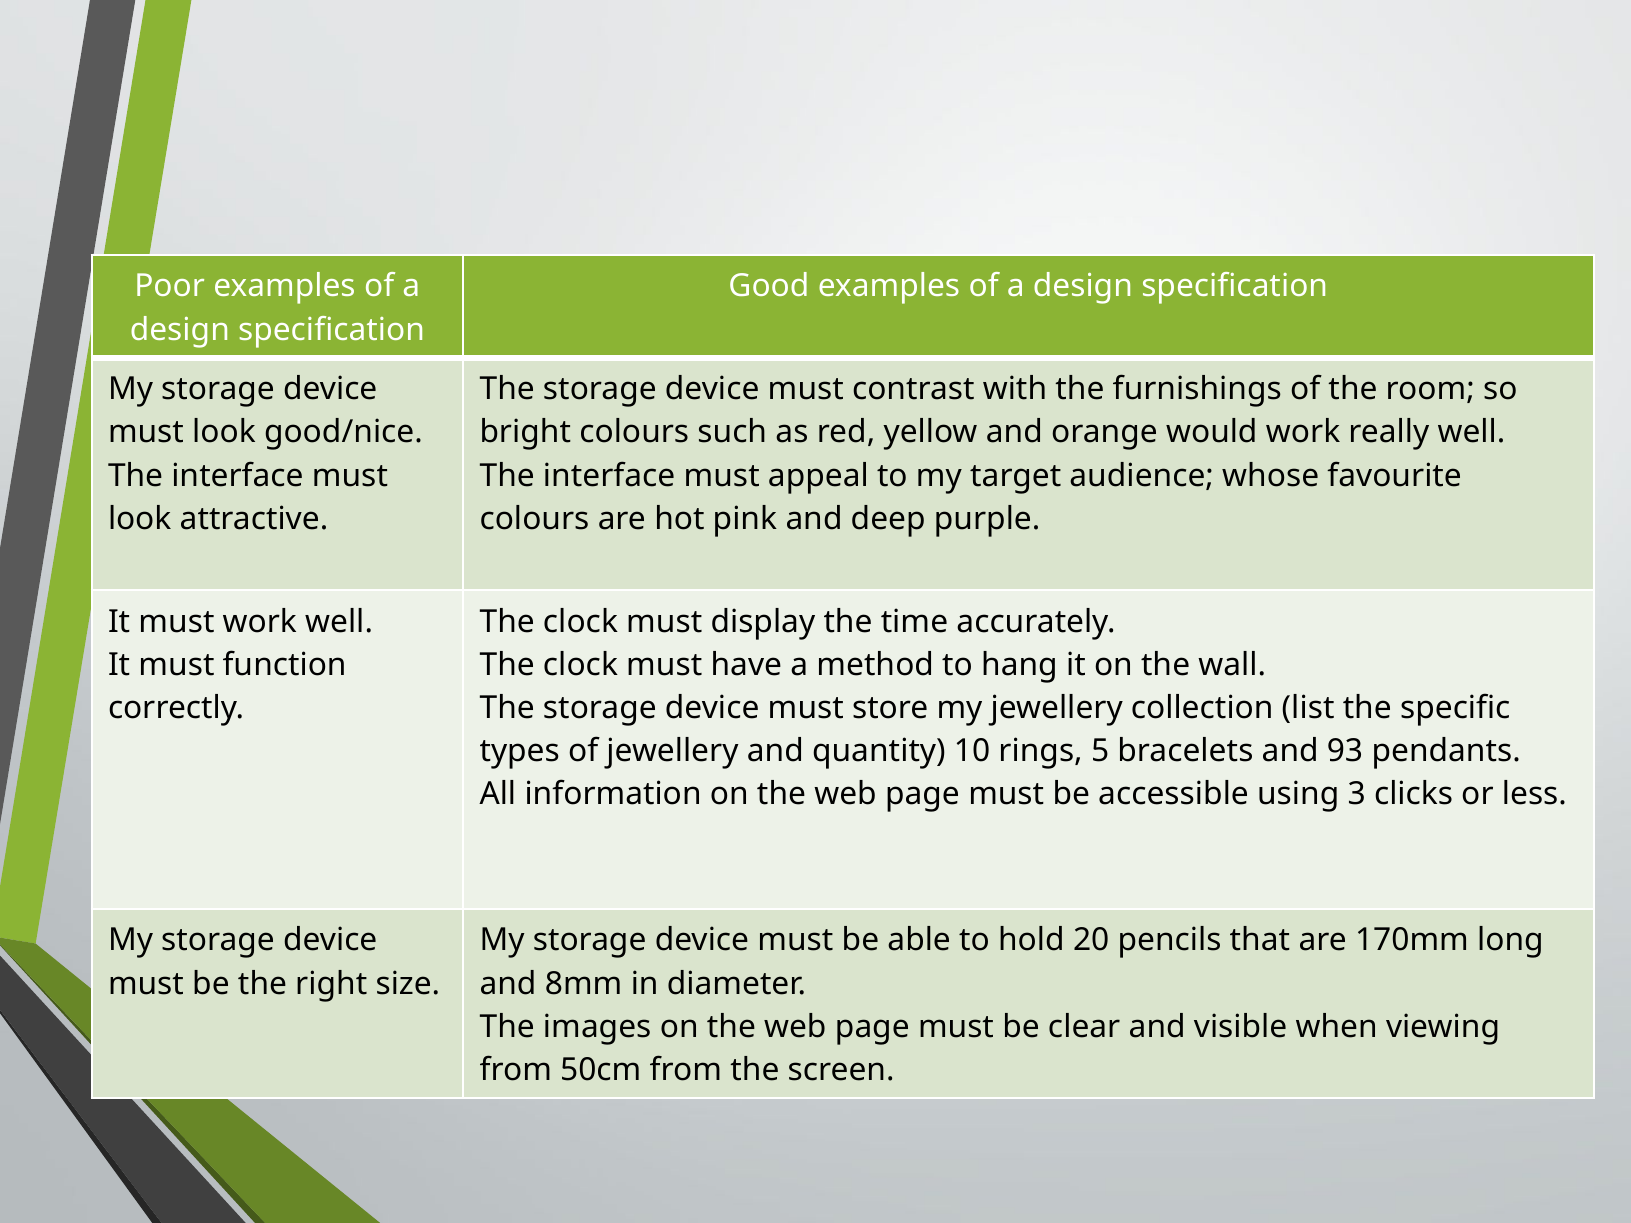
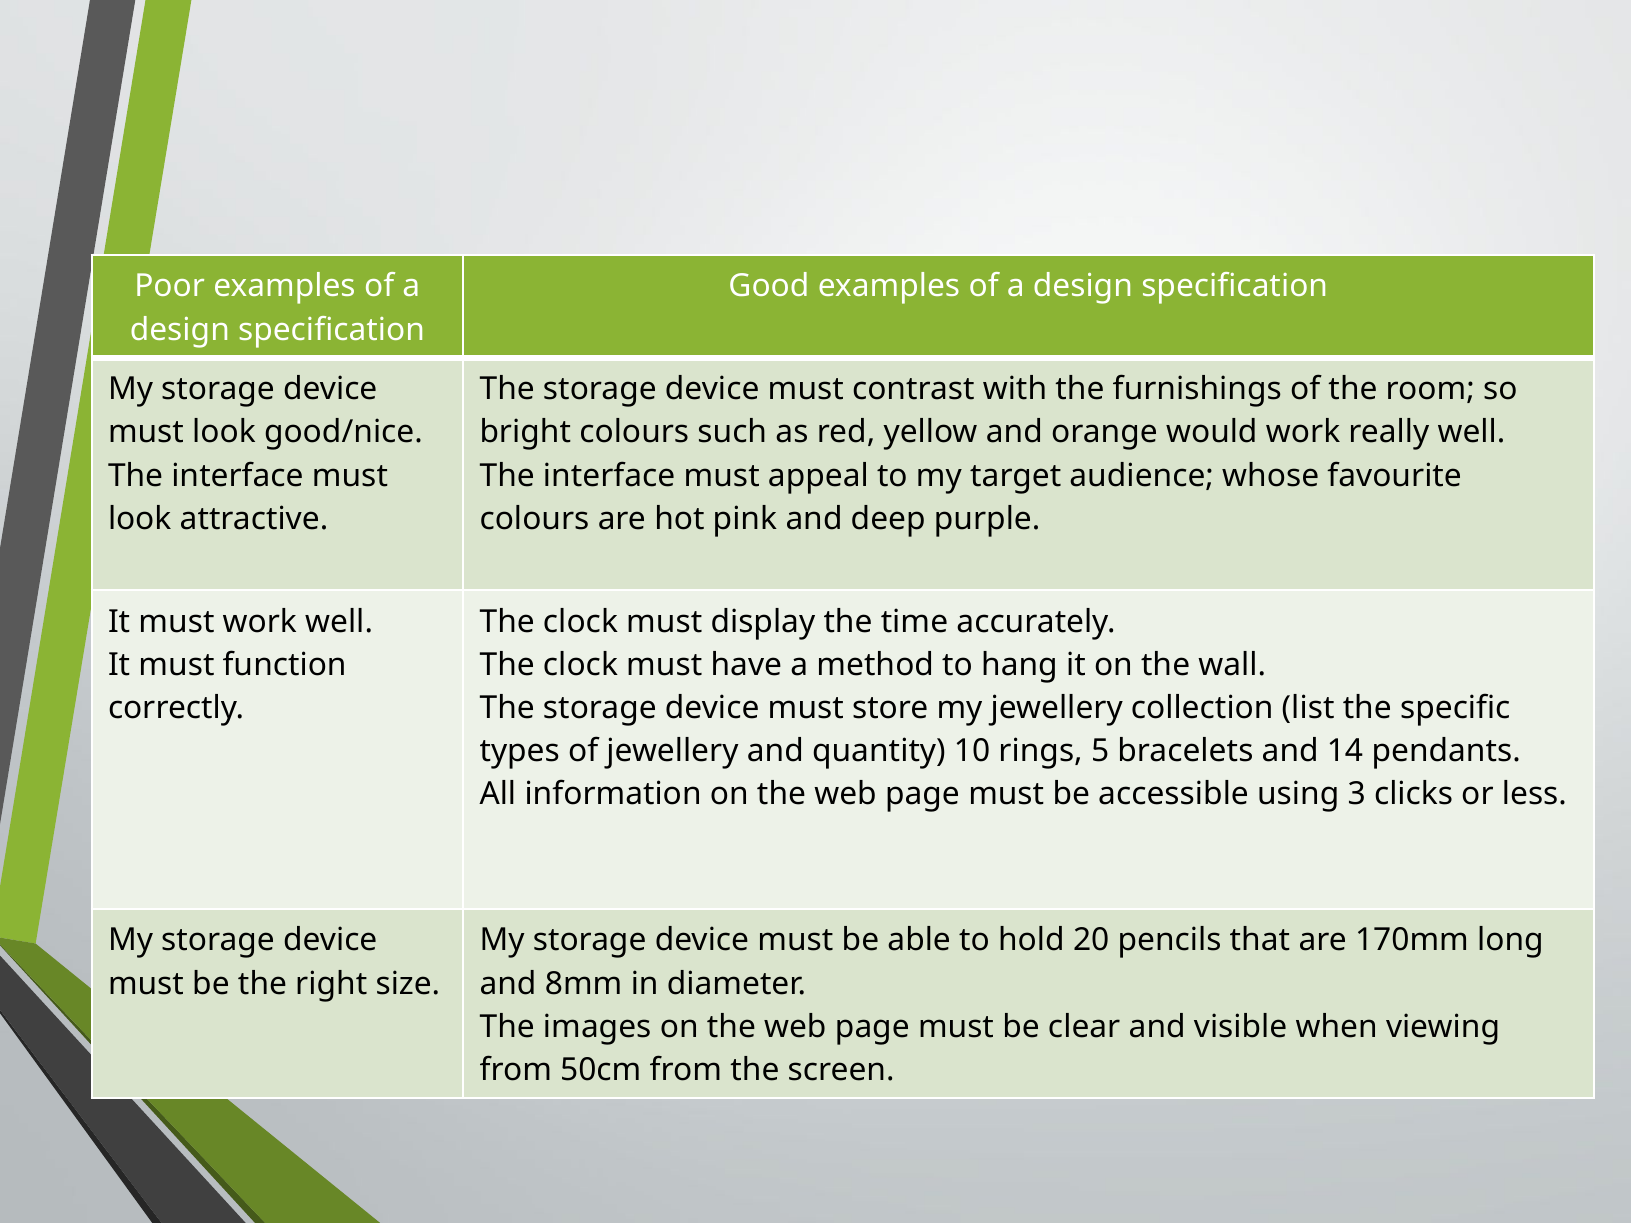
93: 93 -> 14
